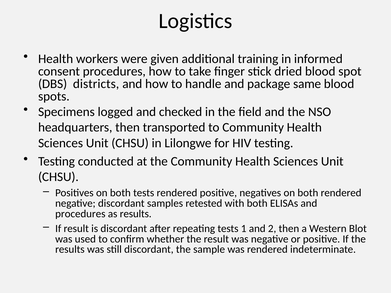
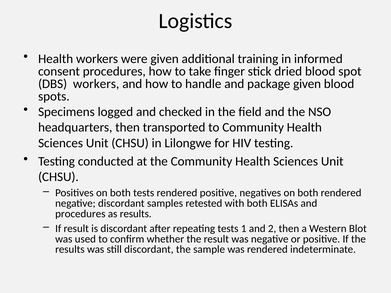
DBS districts: districts -> workers
package same: same -> given
